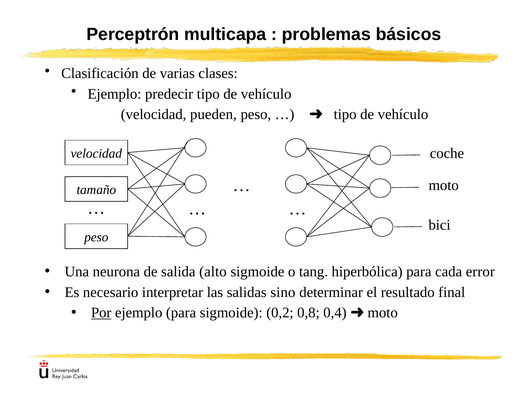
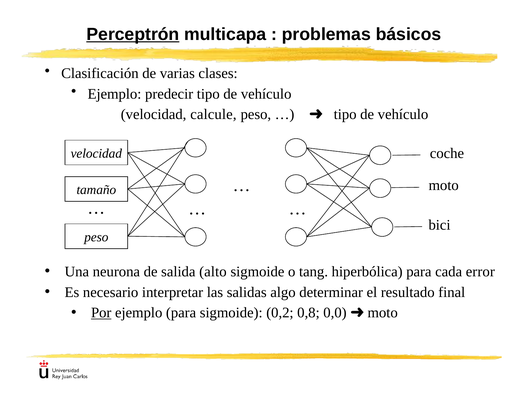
Perceptrón underline: none -> present
pueden: pueden -> calcule
sino: sino -> algo
0,4: 0,4 -> 0,0
